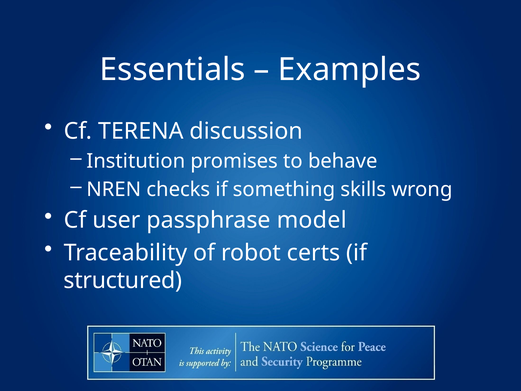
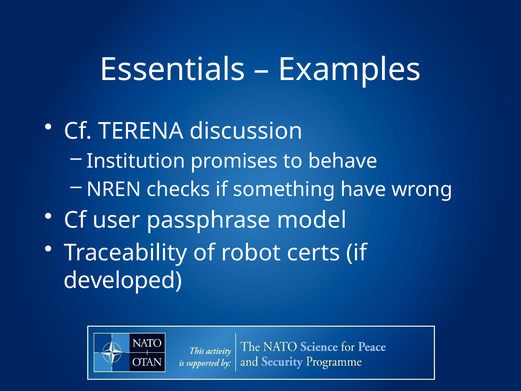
skills: skills -> have
structured: structured -> developed
